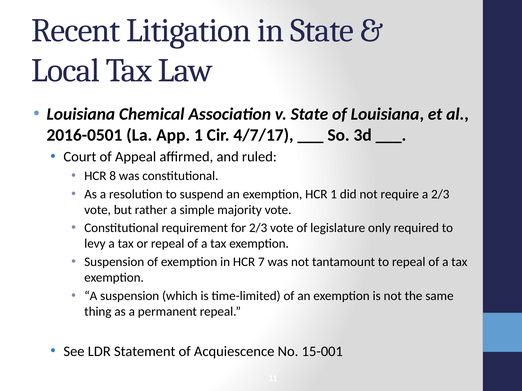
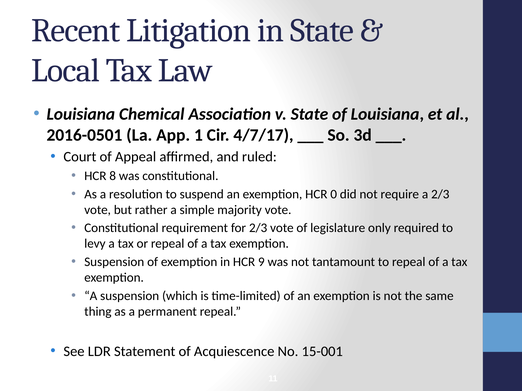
HCR 1: 1 -> 0
7: 7 -> 9
